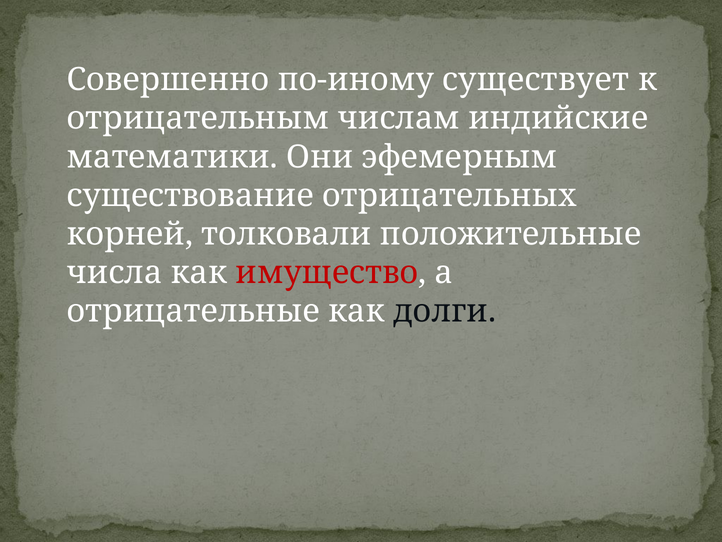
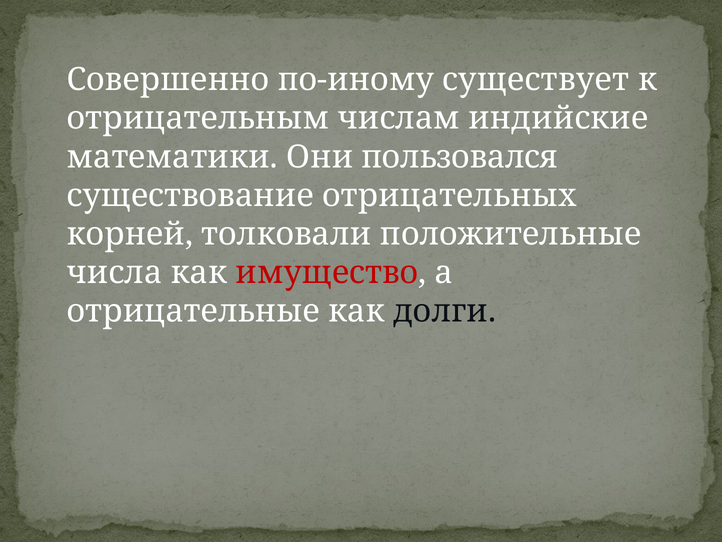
эфемерным: эфемерным -> пользовался
